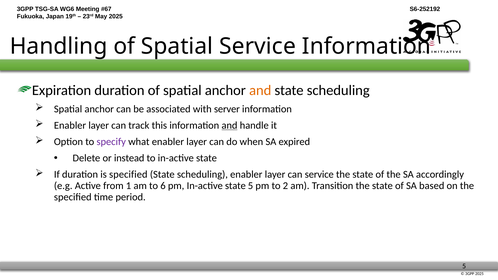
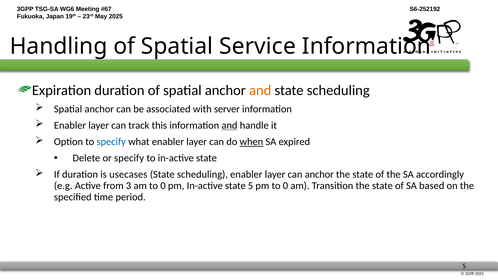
specify at (111, 142) colour: purple -> blue
when underline: none -> present
or instead: instead -> specify
is specified: specified -> usecases
can service: service -> anchor
1: 1 -> 3
am to 6: 6 -> 0
pm to 2: 2 -> 0
